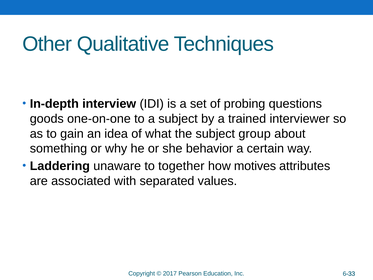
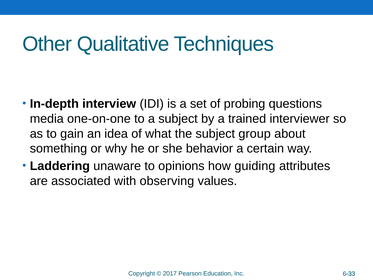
goods: goods -> media
together: together -> opinions
motives: motives -> guiding
separated: separated -> observing
